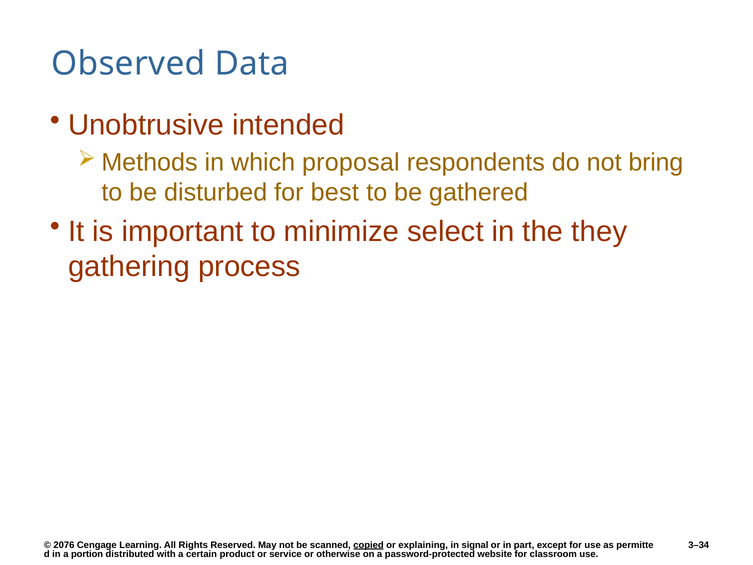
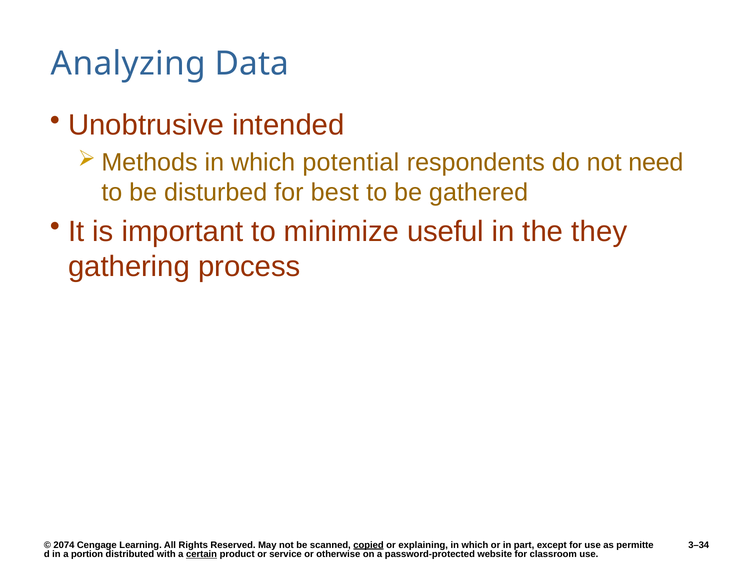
Observed: Observed -> Analyzing
proposal: proposal -> potential
bring: bring -> need
select: select -> useful
2076: 2076 -> 2074
signal at (475, 545): signal -> which
certain underline: none -> present
